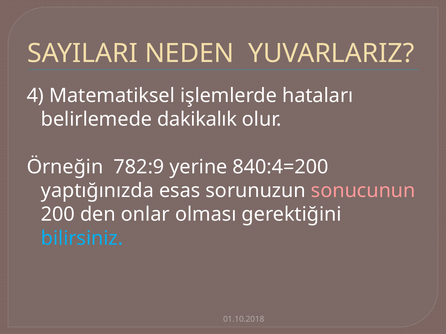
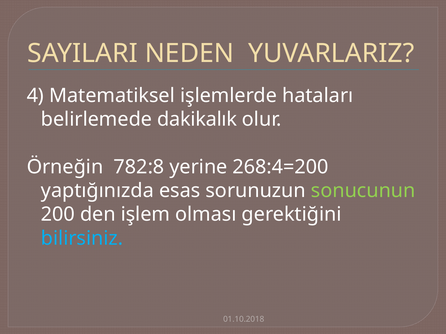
782:9: 782:9 -> 782:8
840:4=200: 840:4=200 -> 268:4=200
sonucunun colour: pink -> light green
onlar: onlar -> işlem
